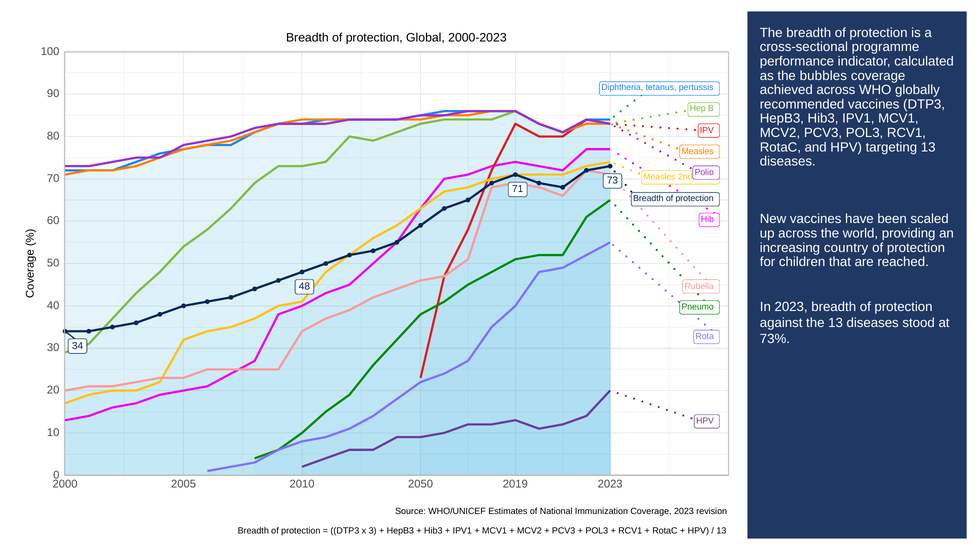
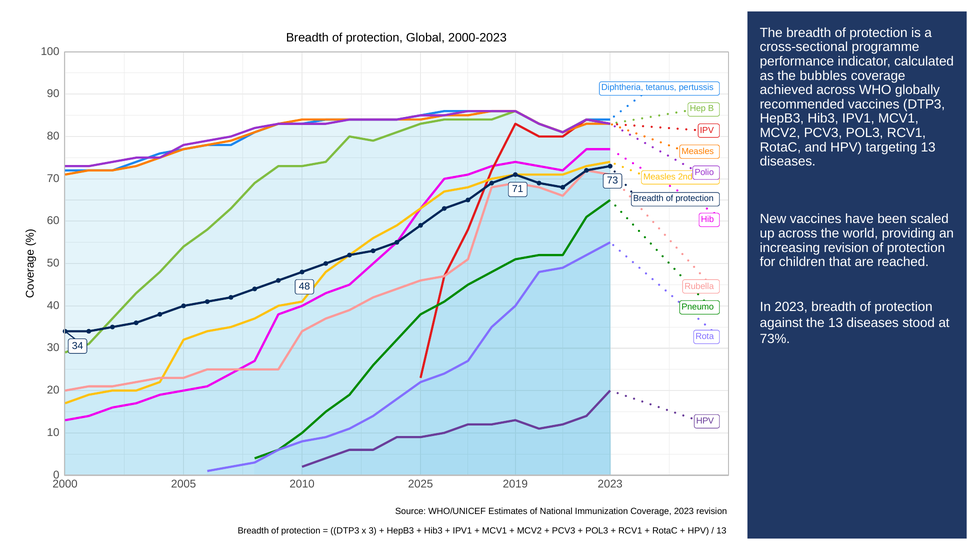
increasing country: country -> revision
2050: 2050 -> 2025
